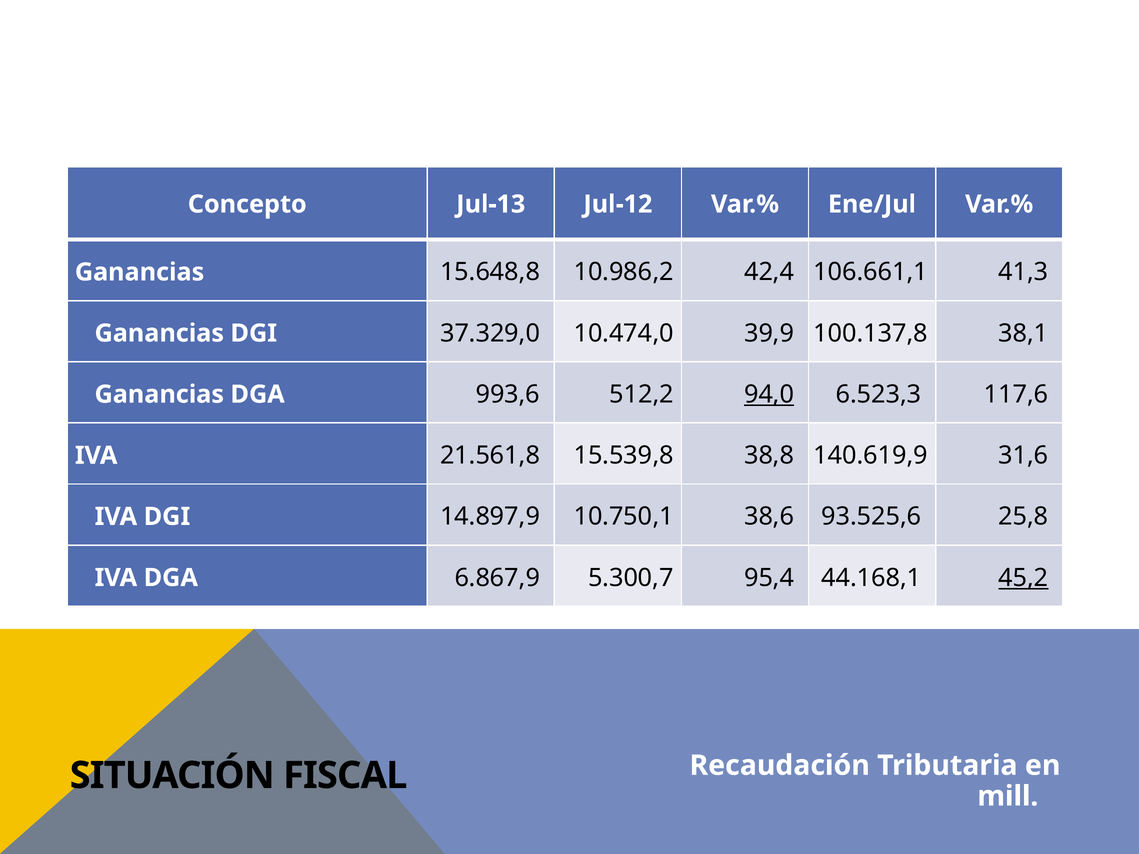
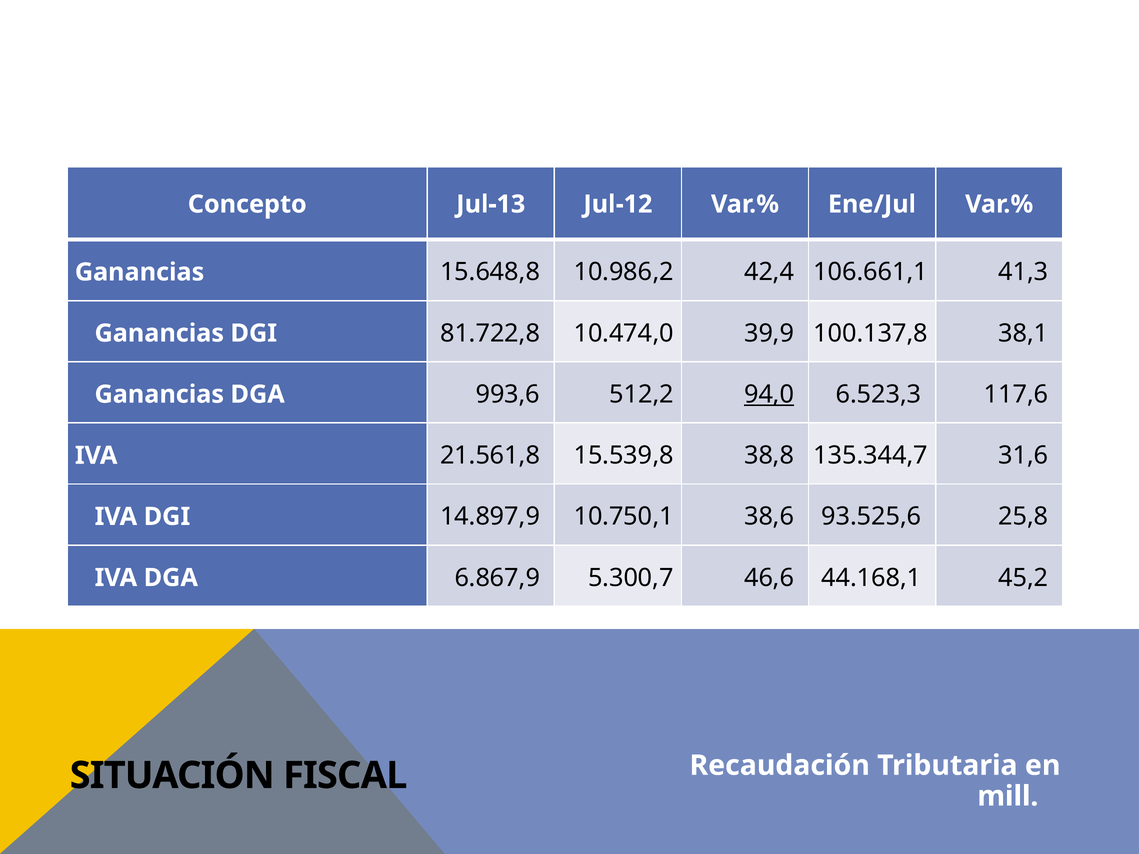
37.329,0: 37.329,0 -> 81.722,8
140.619,9: 140.619,9 -> 135.344,7
95,4: 95,4 -> 46,6
45,2 underline: present -> none
